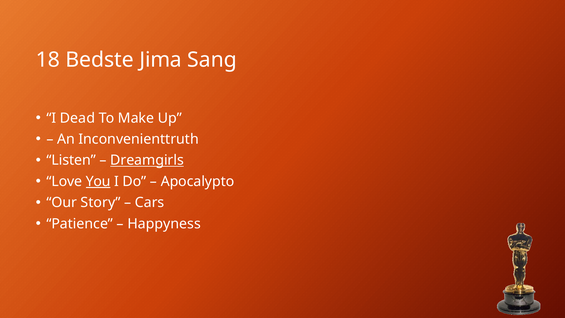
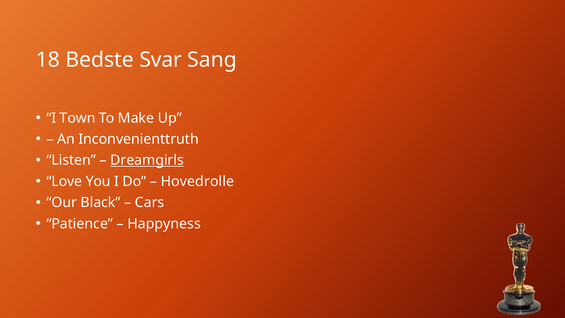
Jima: Jima -> Svar
Dead: Dead -> Town
You underline: present -> none
Apocalypto: Apocalypto -> Hovedrolle
Story: Story -> Black
